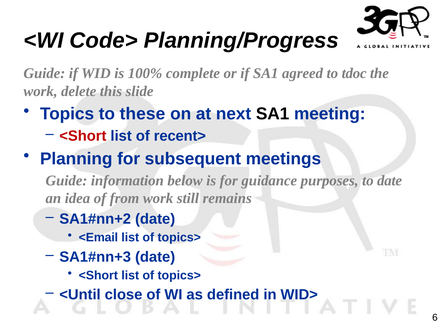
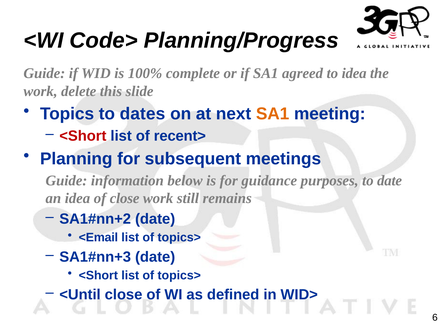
to tdoc: tdoc -> idea
these: these -> dates
SA1 at (273, 114) colour: black -> orange
of from: from -> close
